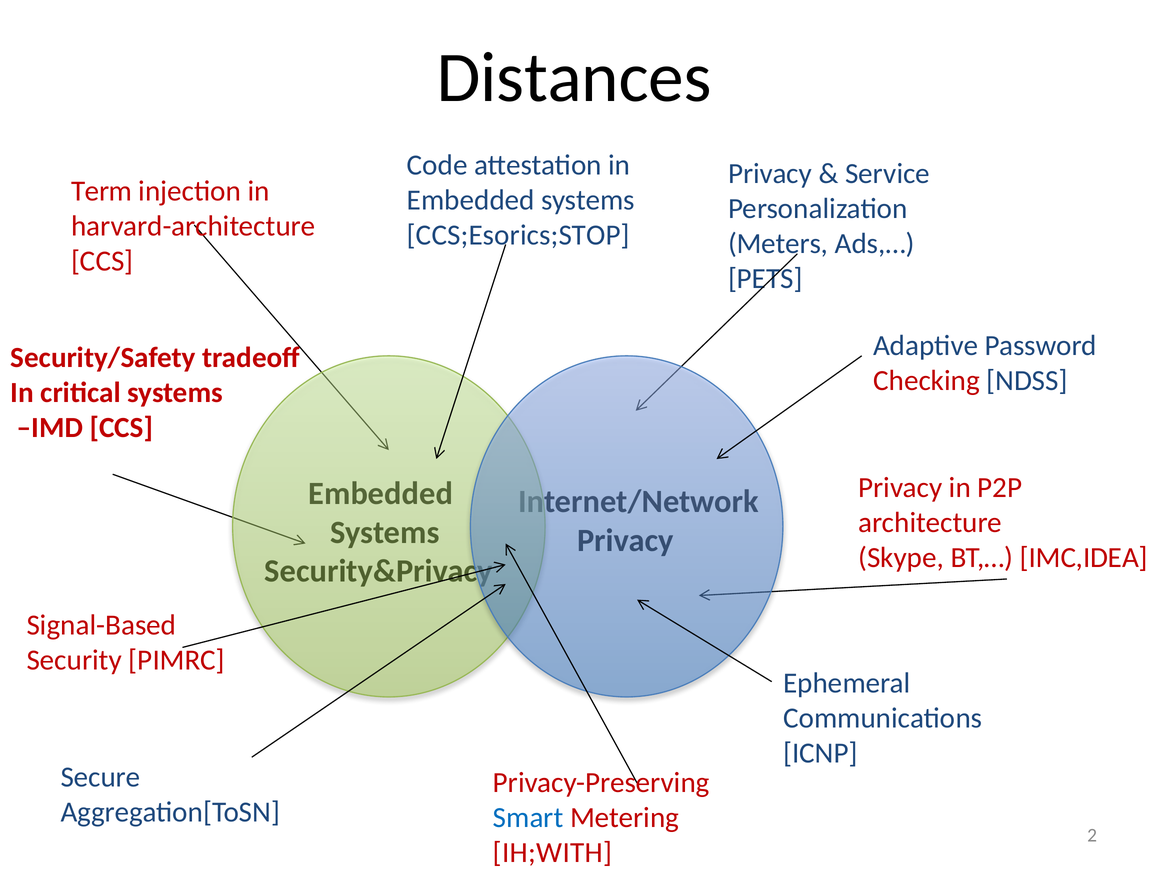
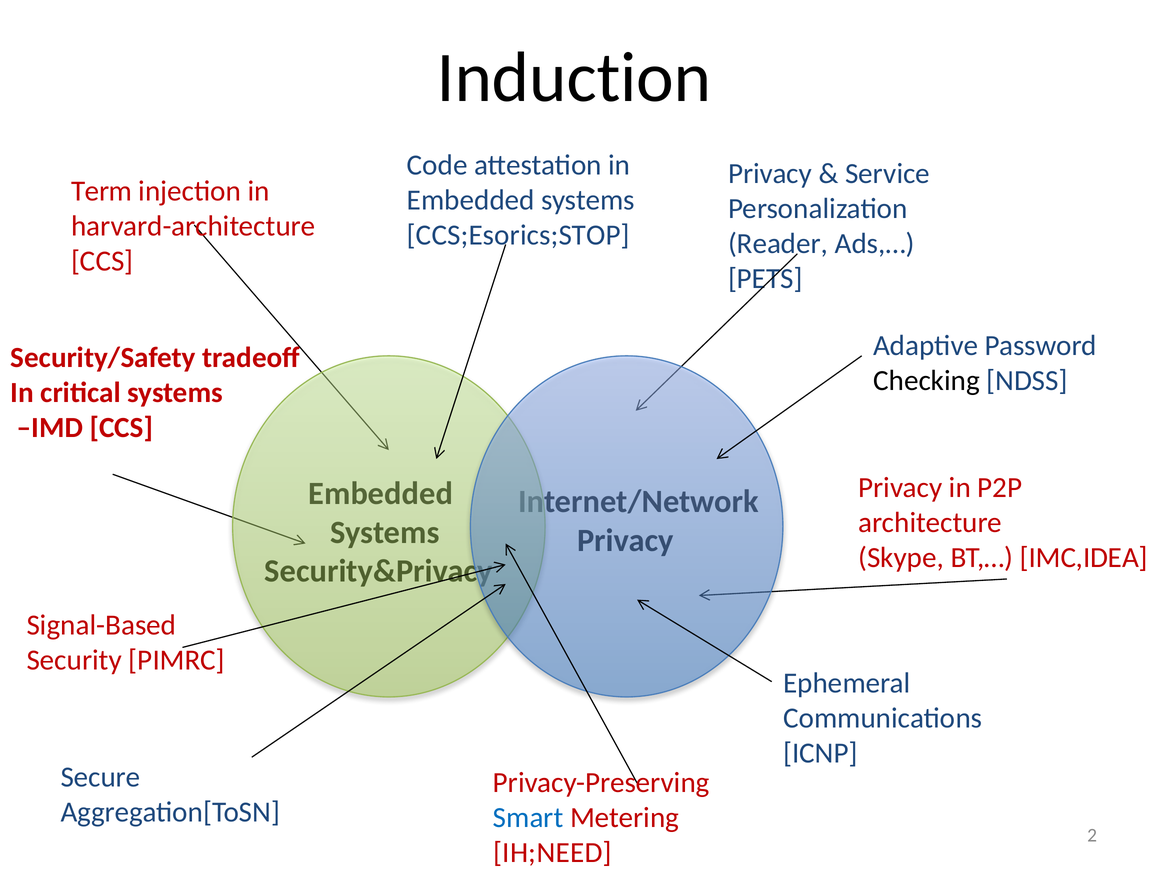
Distances: Distances -> Induction
Meters: Meters -> Reader
Checking colour: red -> black
IH;WITH: IH;WITH -> IH;NEED
